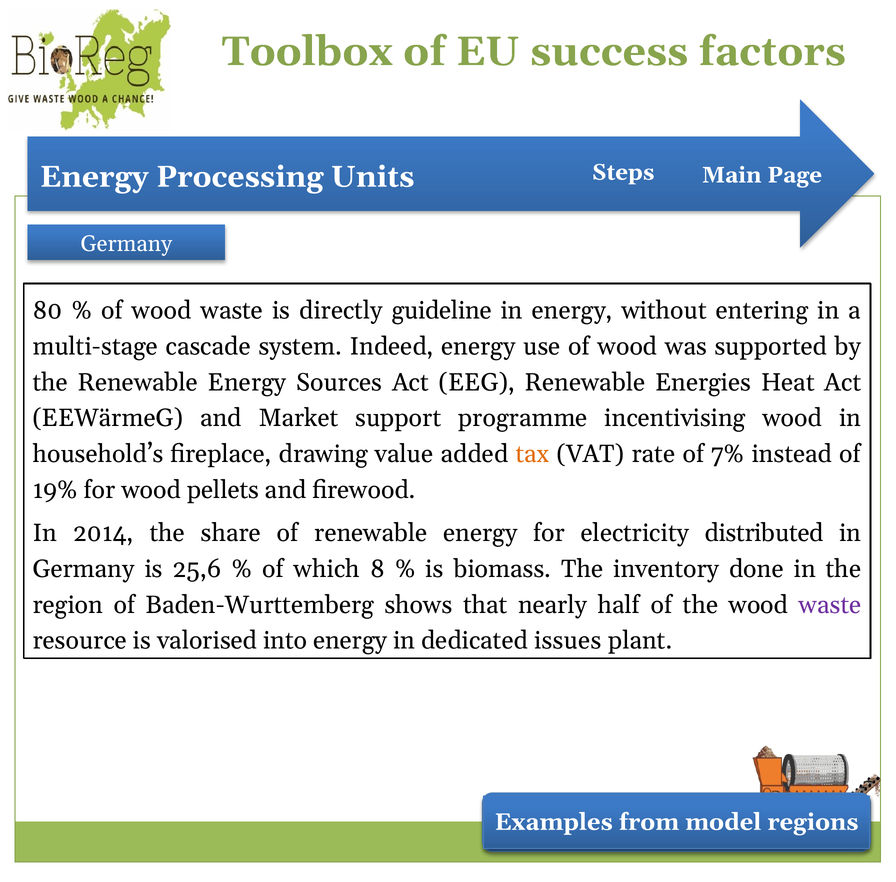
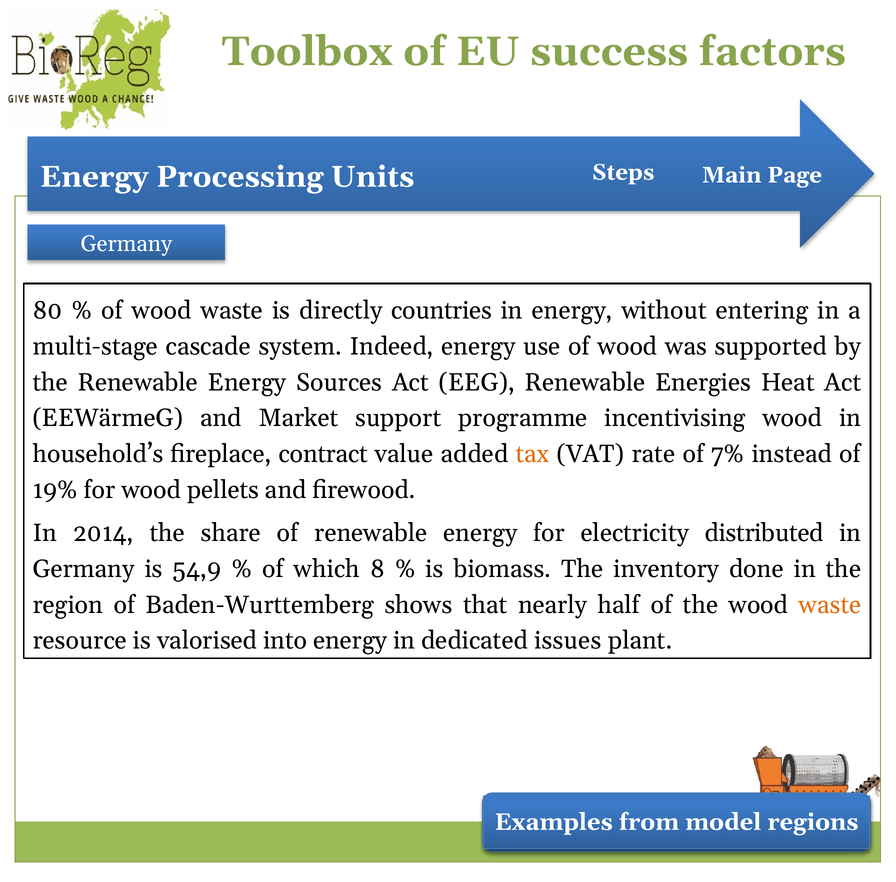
guideline: guideline -> countries
drawing: drawing -> contract
25,6: 25,6 -> 54,9
waste at (830, 605) colour: purple -> orange
